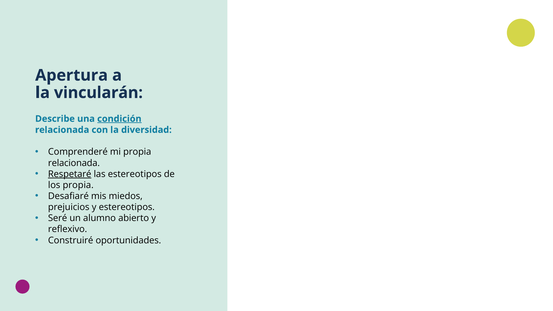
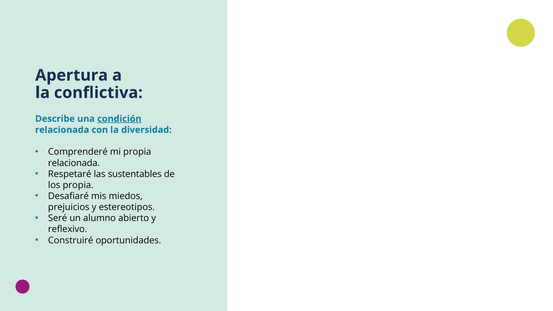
vincularán: vincularán -> conflictiva
Respetaré underline: present -> none
las estereotipos: estereotipos -> sustentables
